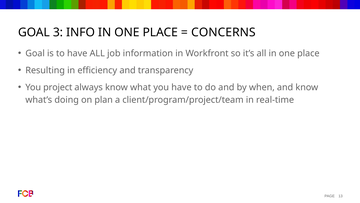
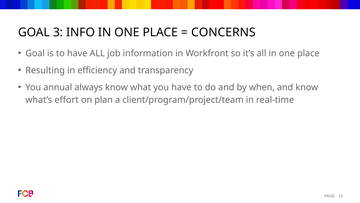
project: project -> annual
doing: doing -> effort
